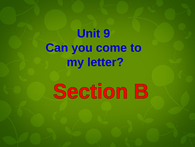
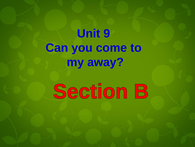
letter: letter -> away
